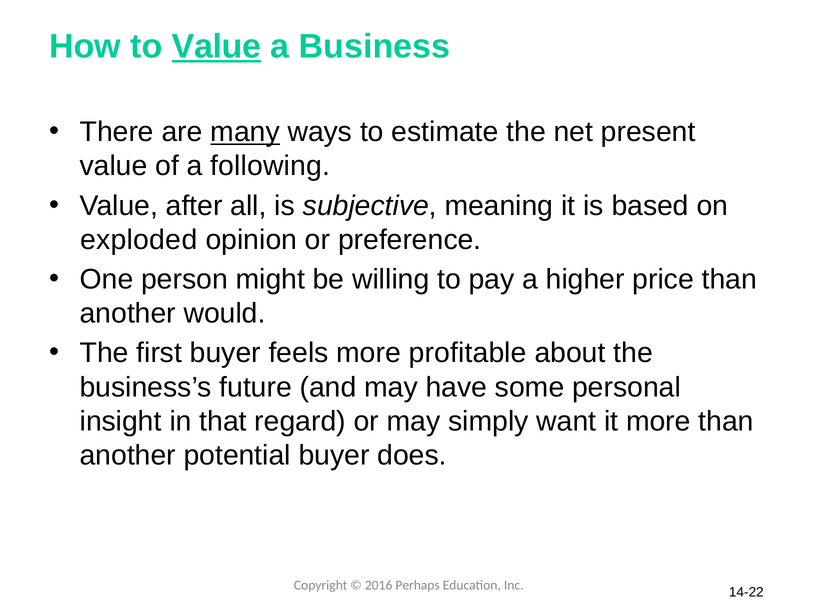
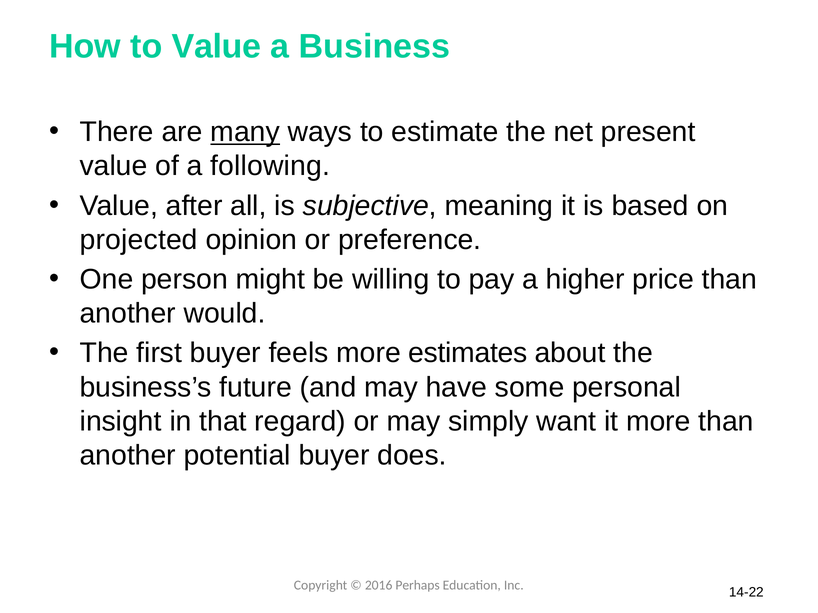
Value at (217, 47) underline: present -> none
exploded: exploded -> projected
profitable: profitable -> estimates
